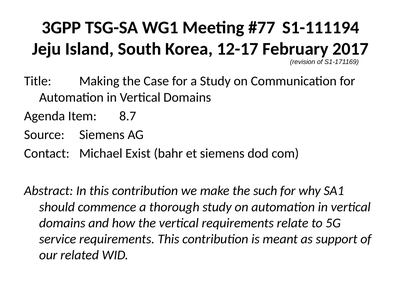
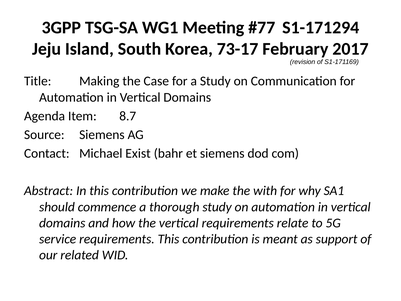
S1-111194: S1-111194 -> S1-171294
12-17: 12-17 -> 73-17
such: such -> with
